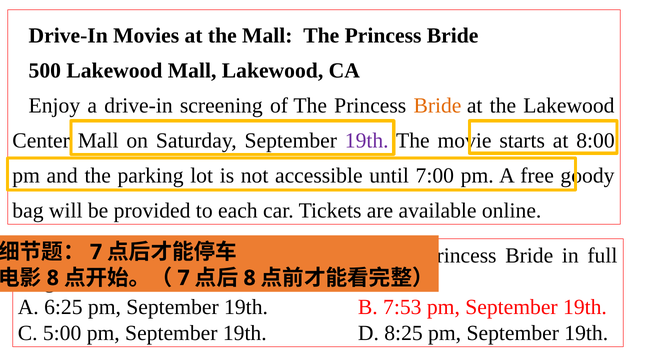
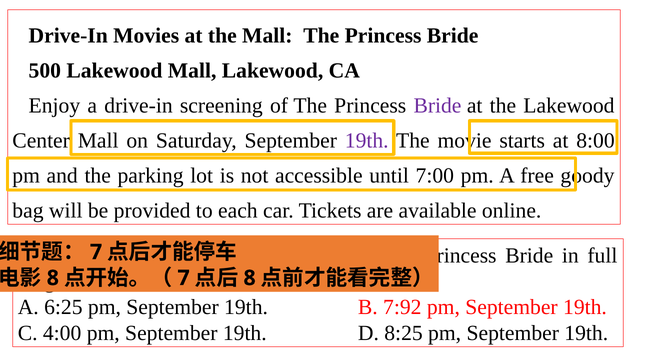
Bride at (437, 106) colour: orange -> purple
7:53: 7:53 -> 7:92
5:00: 5:00 -> 4:00
